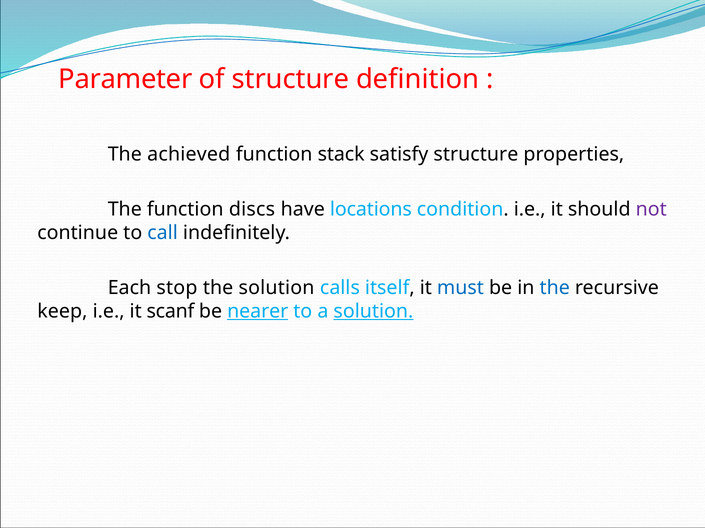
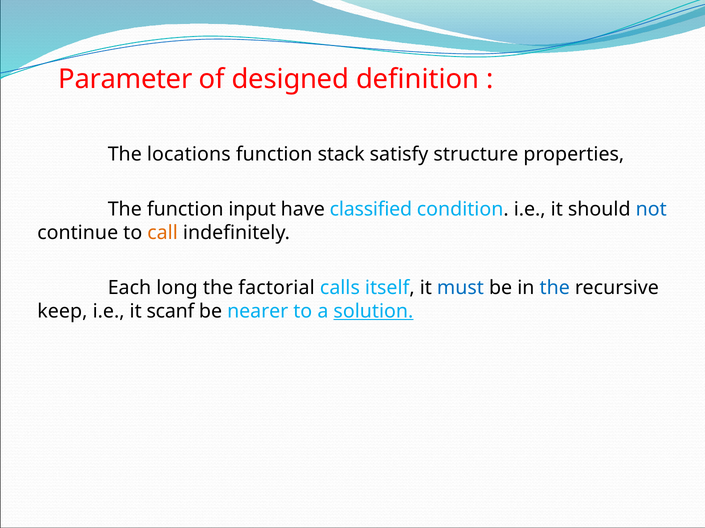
of structure: structure -> designed
achieved: achieved -> locations
discs: discs -> input
locations: locations -> classified
not colour: purple -> blue
call colour: blue -> orange
stop: stop -> long
the solution: solution -> factorial
nearer underline: present -> none
